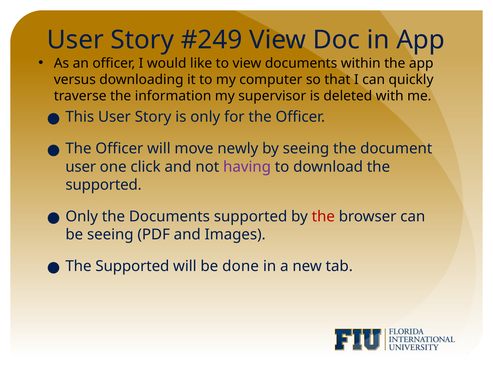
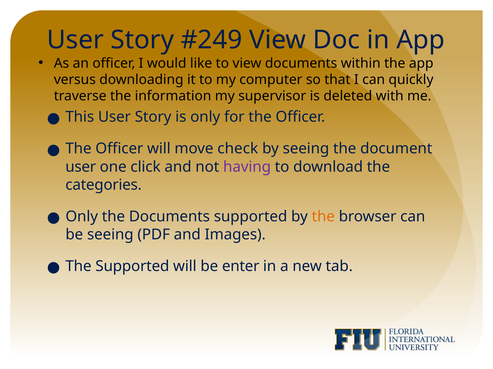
newly: newly -> check
supported at (104, 185): supported -> categories
the at (323, 217) colour: red -> orange
done: done -> enter
